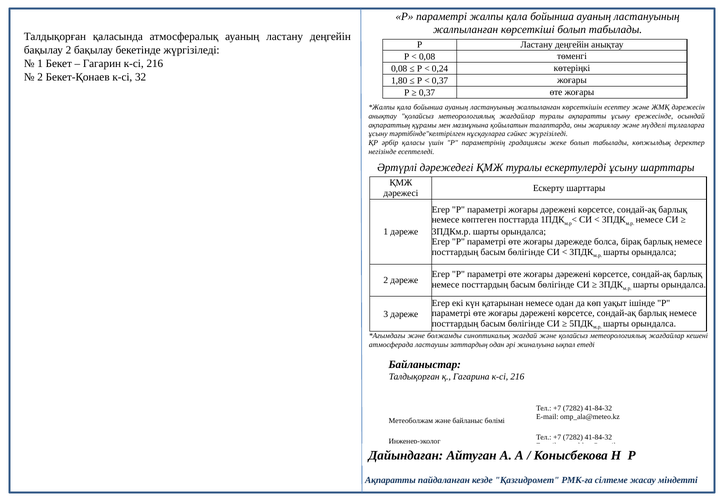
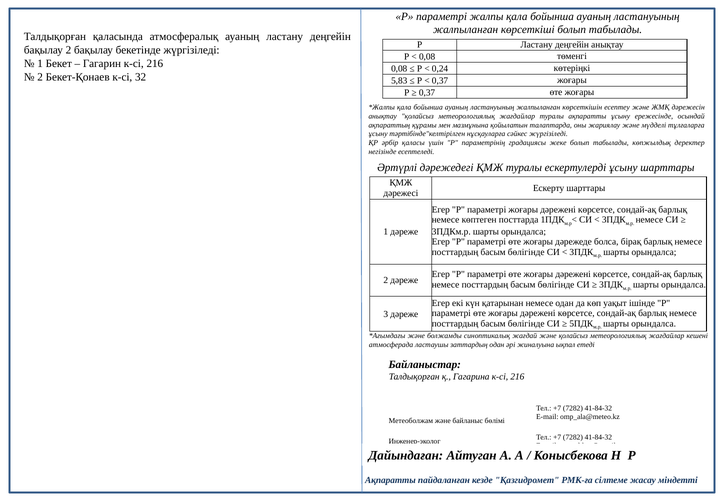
1,80: 1,80 -> 5,83
